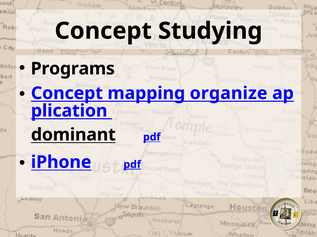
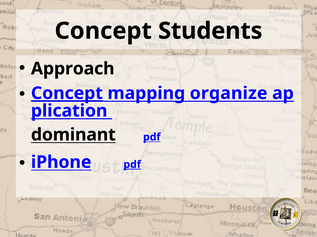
Studying: Studying -> Students
Programs: Programs -> Approach
Concept at (67, 94) underline: none -> present
